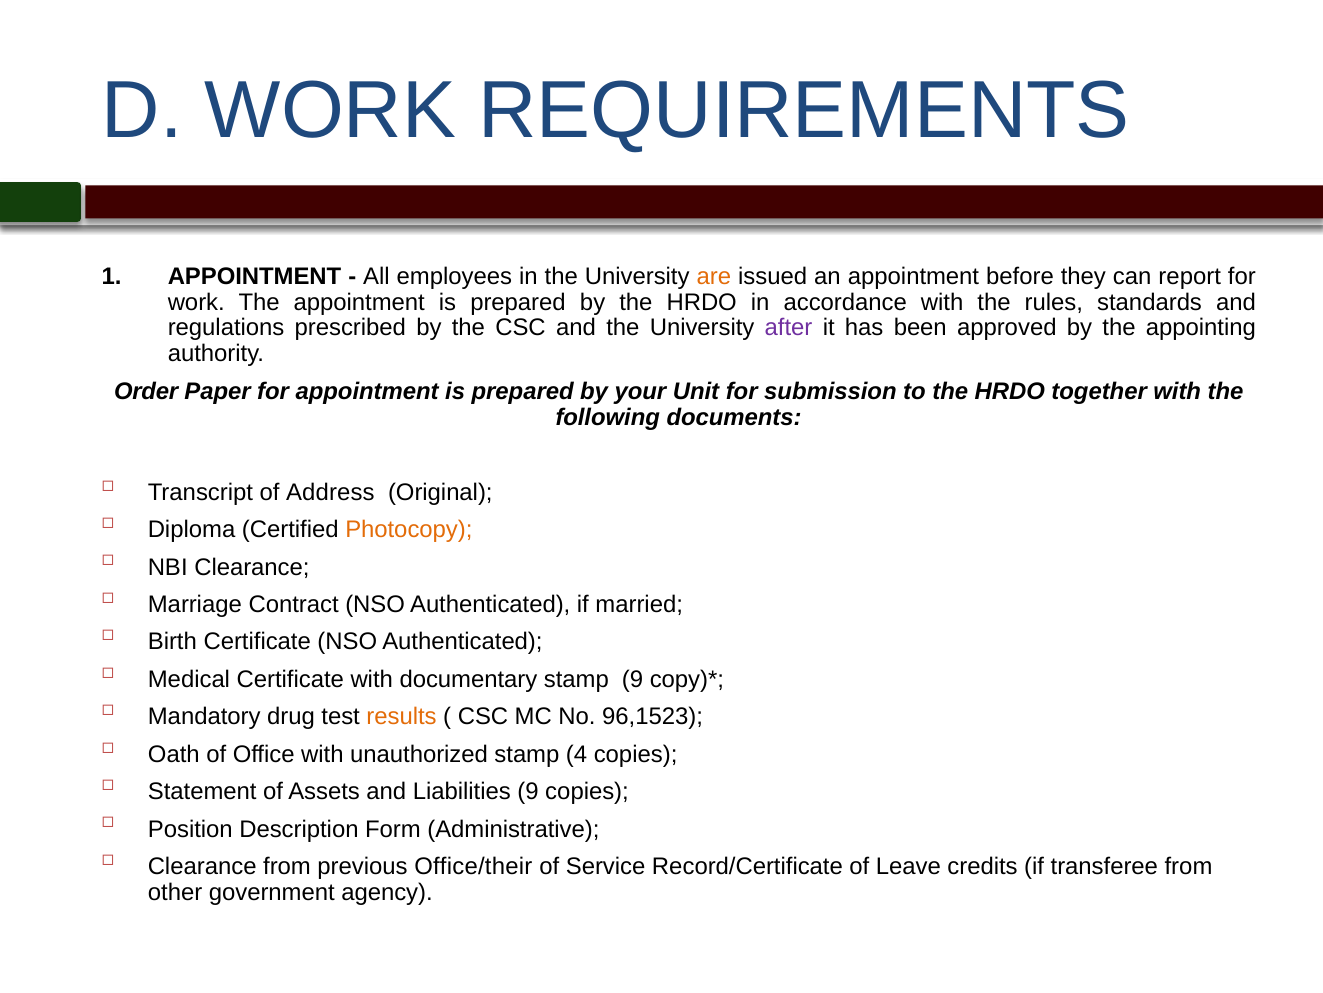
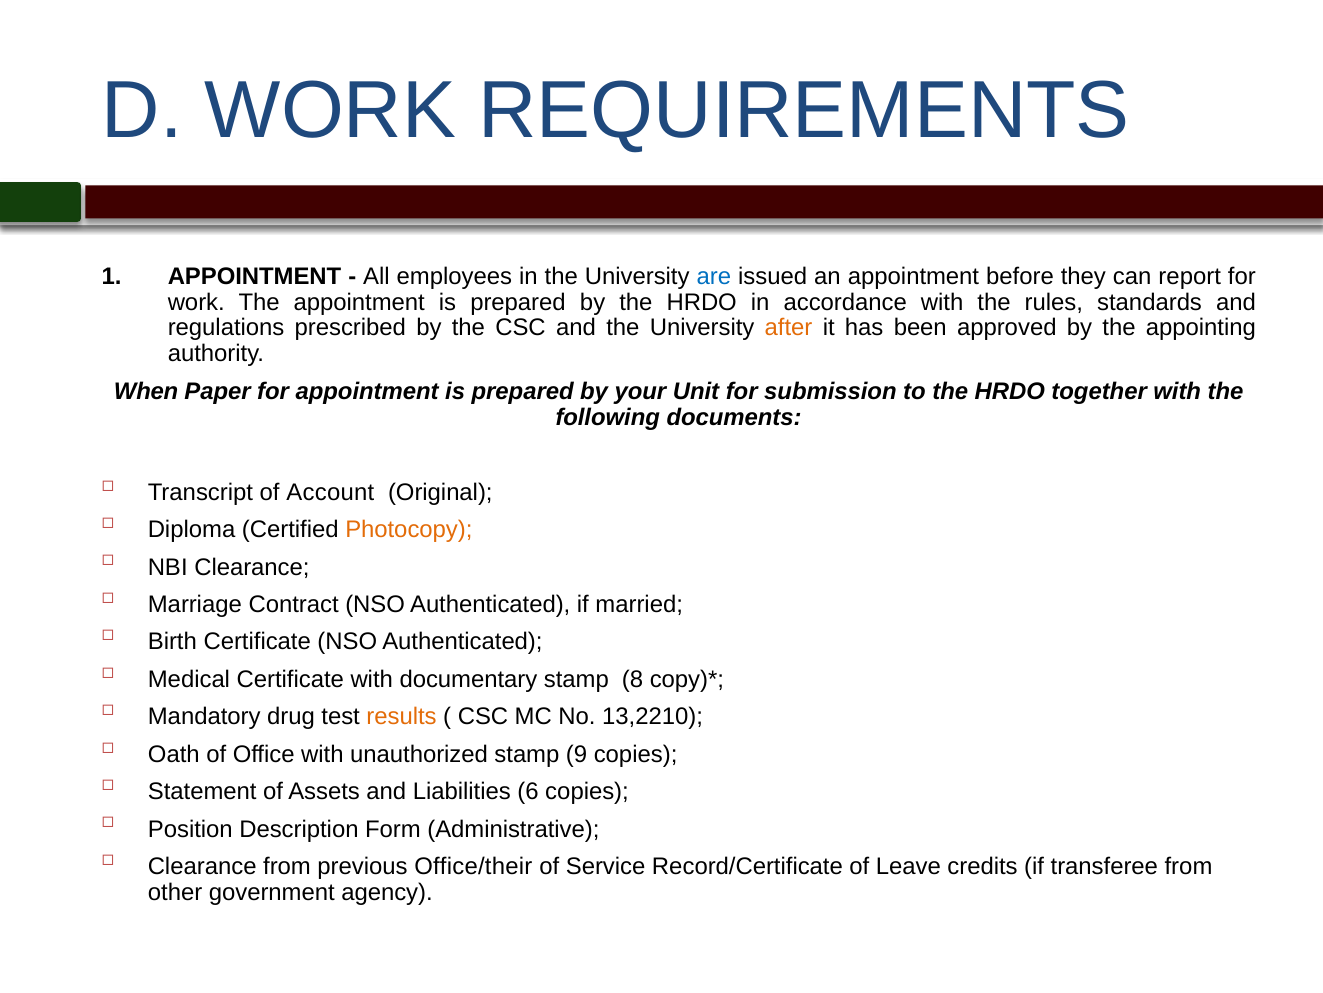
are colour: orange -> blue
after colour: purple -> orange
Order: Order -> When
Address: Address -> Account
stamp 9: 9 -> 8
96,1523: 96,1523 -> 13,2210
4: 4 -> 9
Liabilities 9: 9 -> 6
